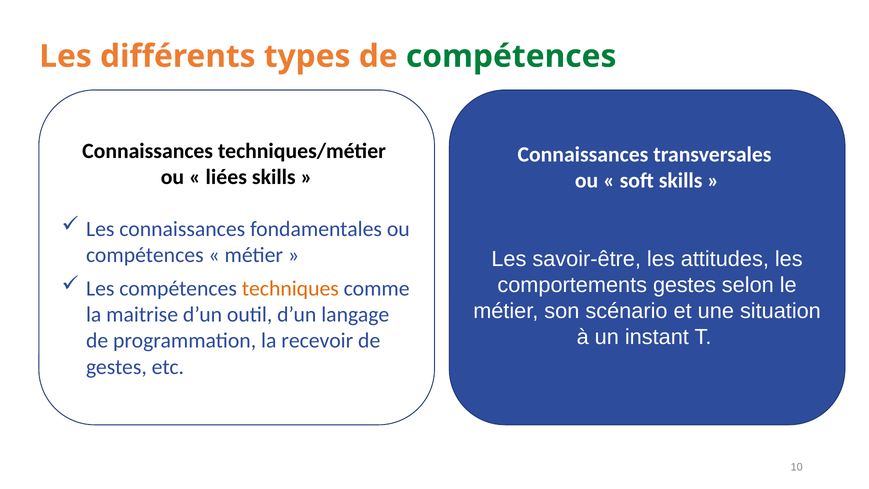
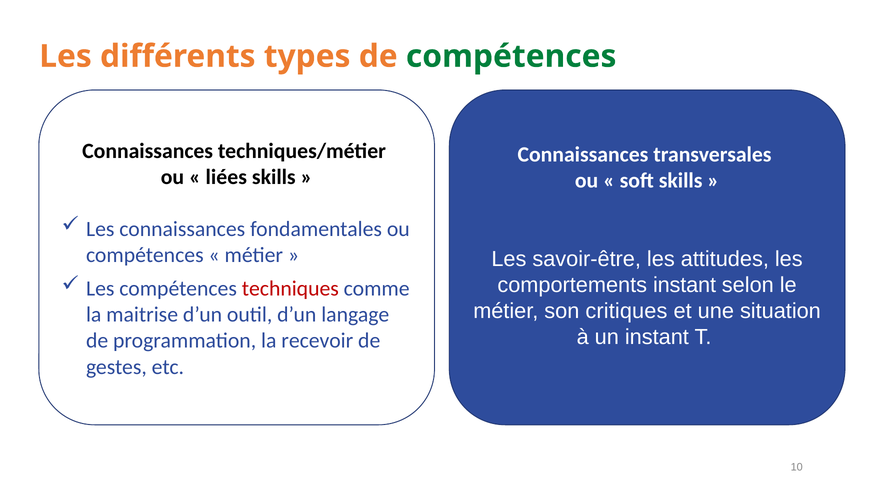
comportements gestes: gestes -> instant
techniques colour: orange -> red
scénario: scénario -> critiques
